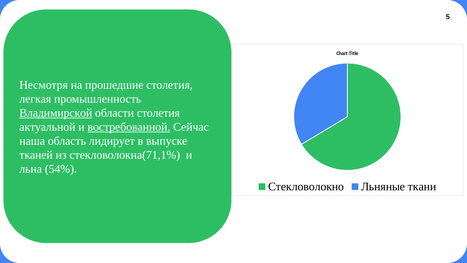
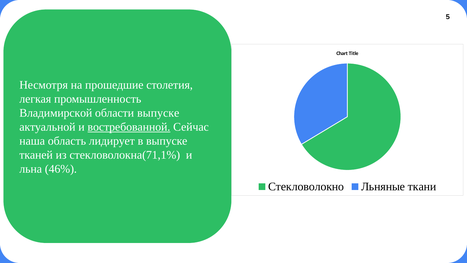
Владимирской underline: present -> none
области столетия: столетия -> выпуске
54%: 54% -> 46%
